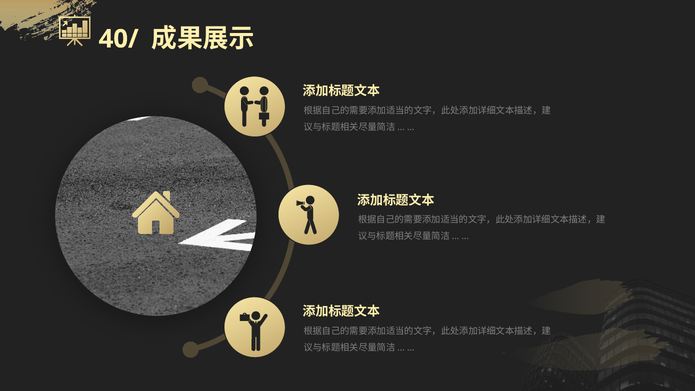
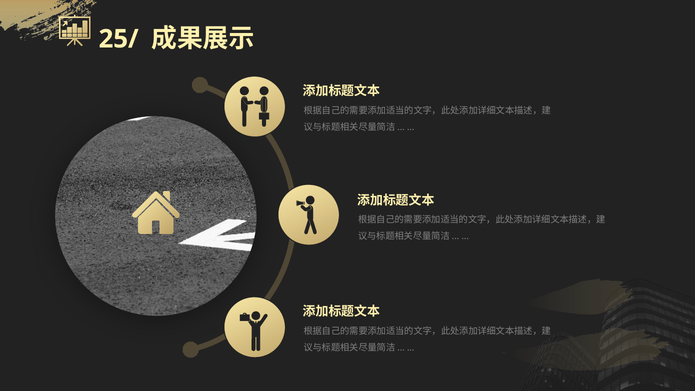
40/: 40/ -> 25/
